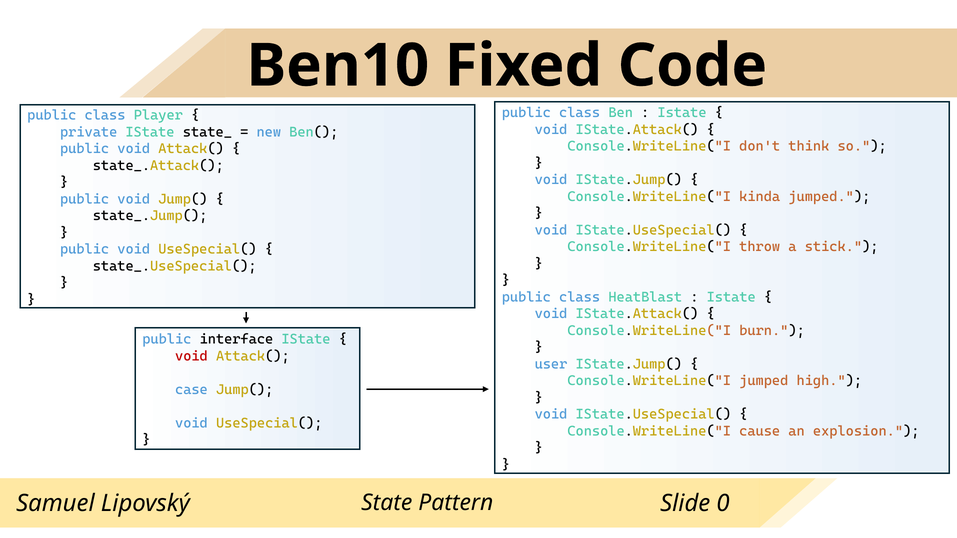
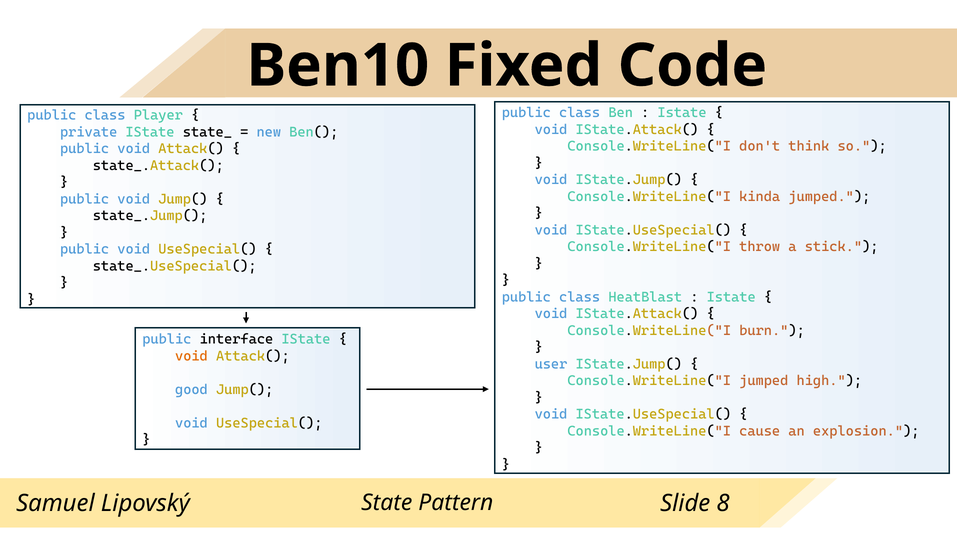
void at (191, 356) colour: red -> orange
case: case -> good
0: 0 -> 8
